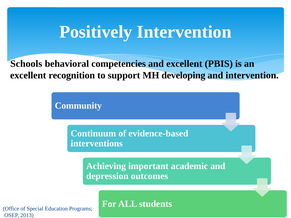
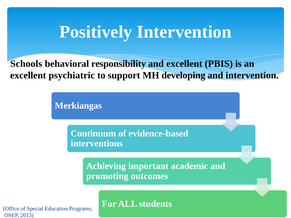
competencies: competencies -> responsibility
recognition: recognition -> psychiatric
Community: Community -> Merkiangas
depression: depression -> promoting
